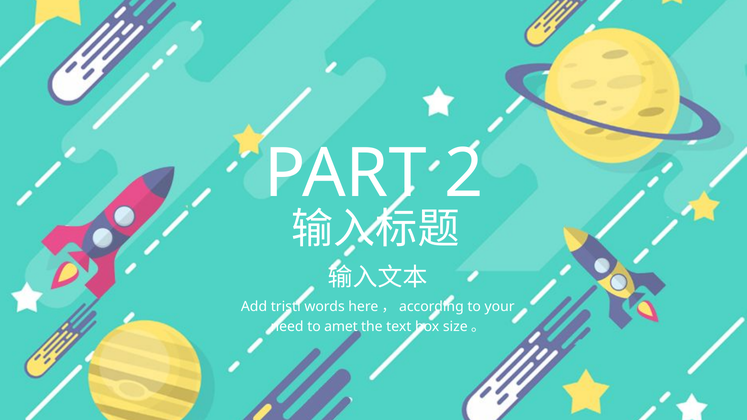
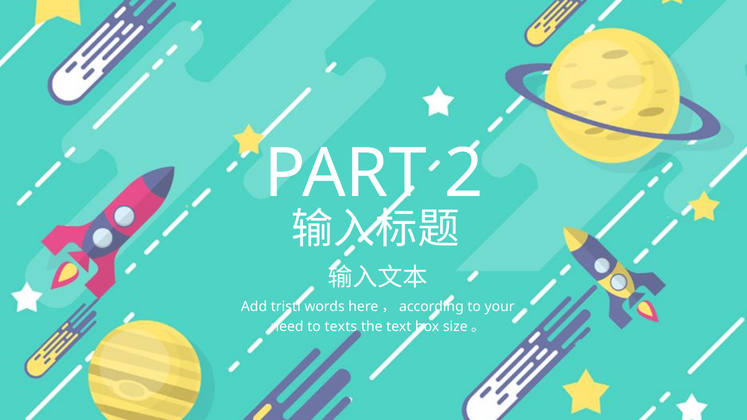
amet: amet -> texts
